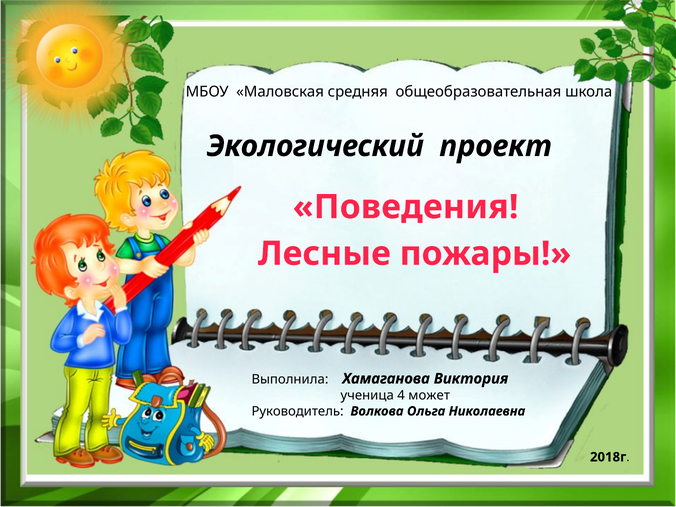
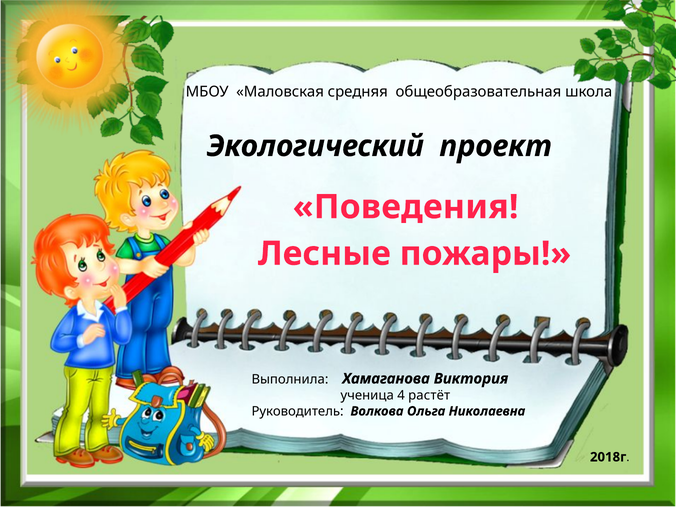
может: может -> растёт
